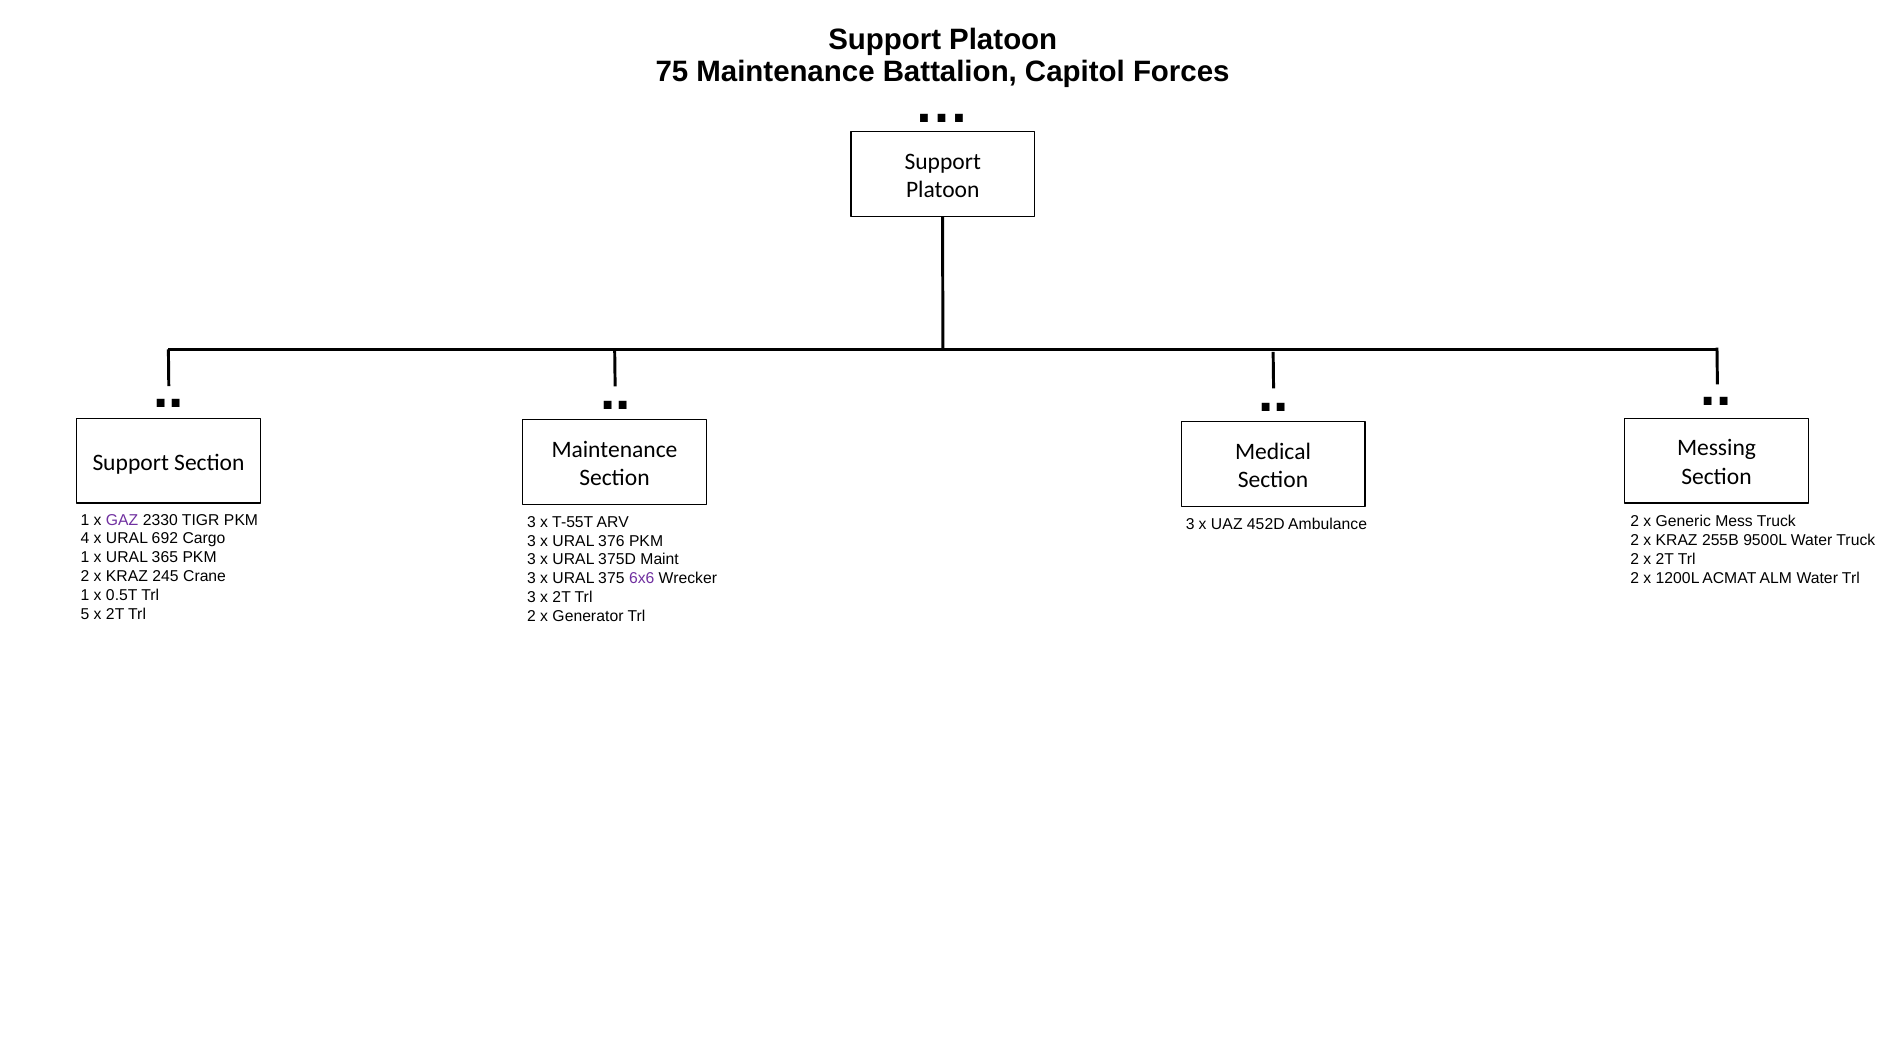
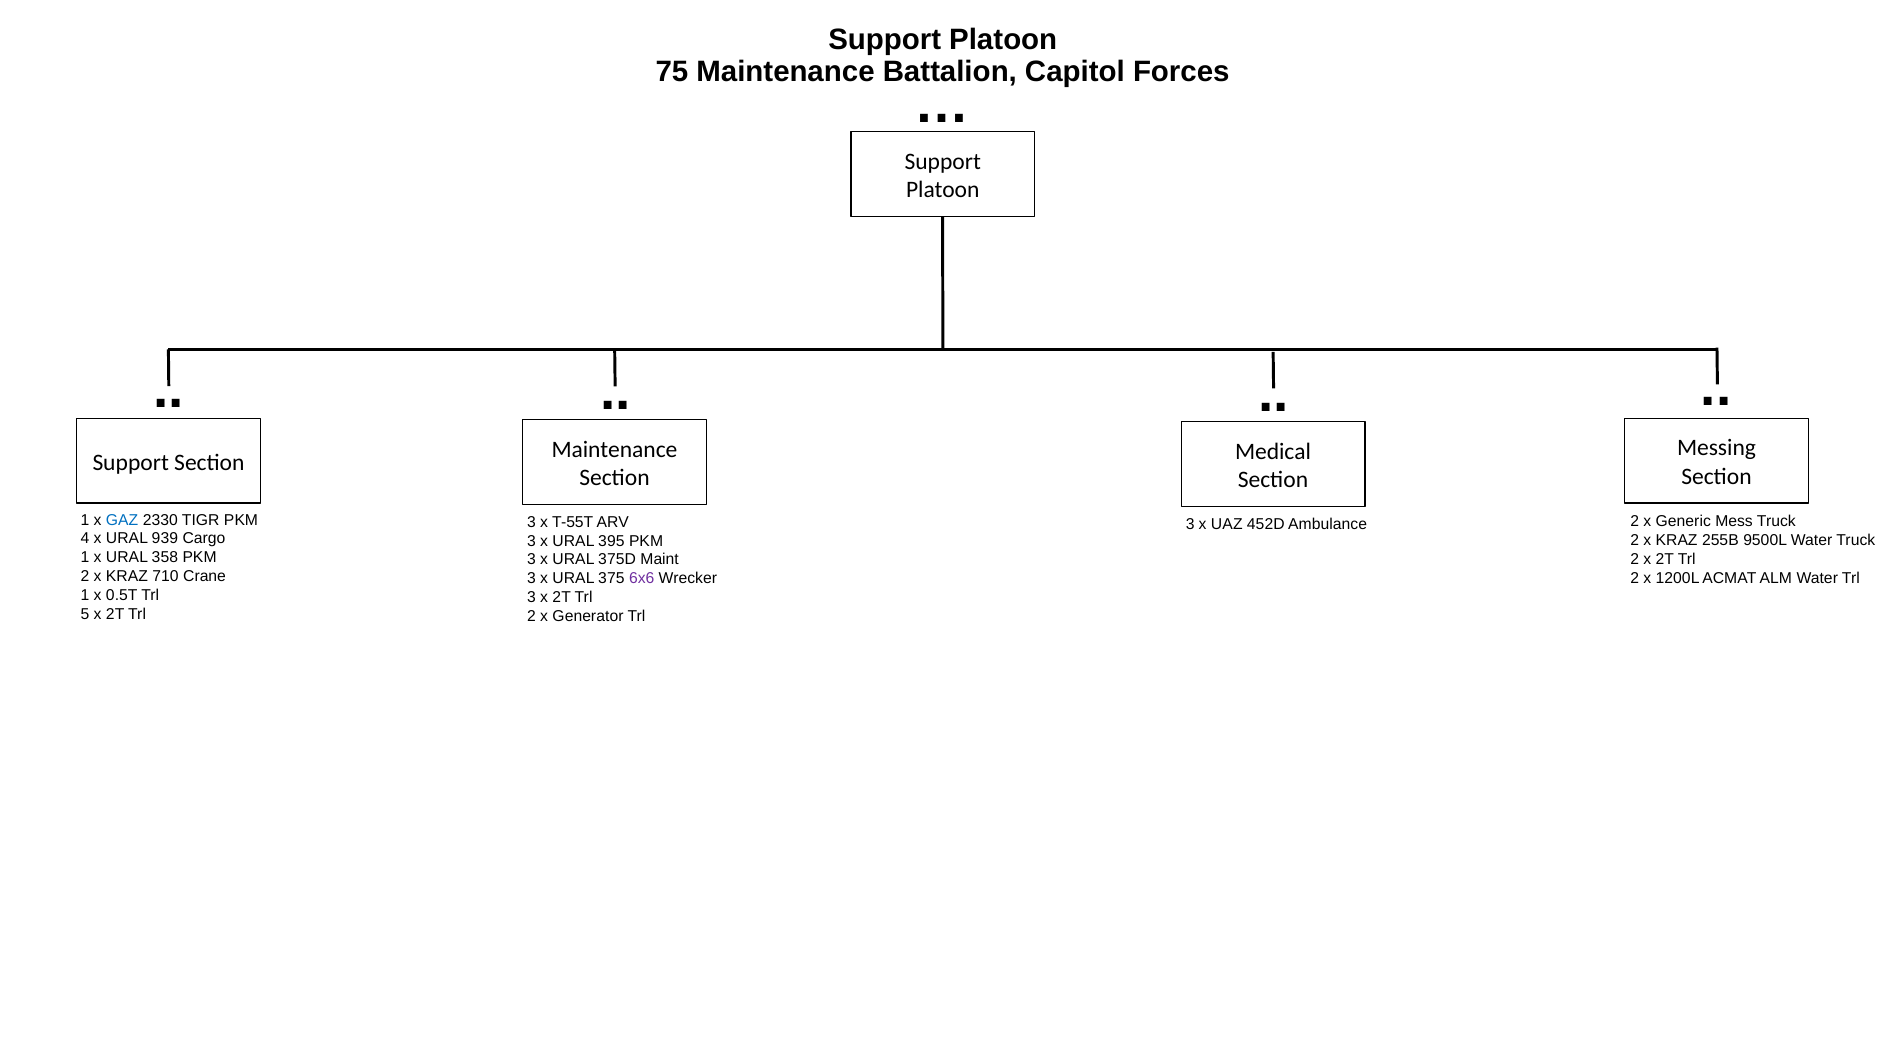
GAZ colour: purple -> blue
692: 692 -> 939
376: 376 -> 395
365: 365 -> 358
245: 245 -> 710
